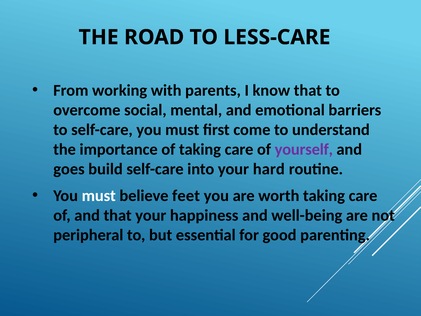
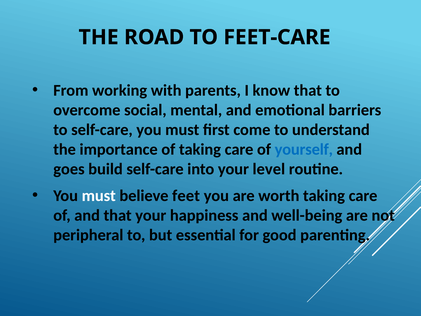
LESS-CARE: LESS-CARE -> FEET-CARE
yourself colour: purple -> blue
hard: hard -> level
